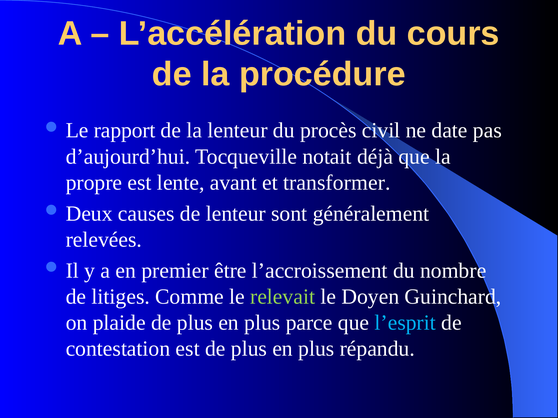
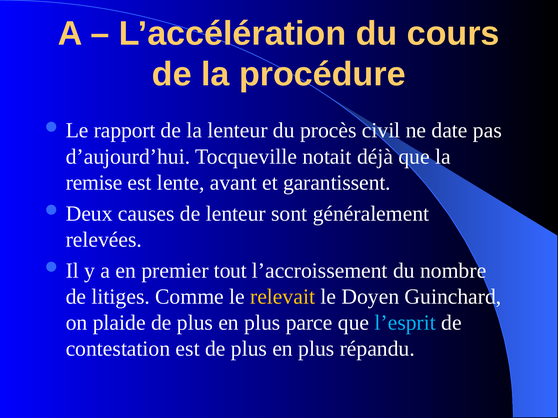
propre: propre -> remise
transformer: transformer -> garantissent
être: être -> tout
relevait colour: light green -> yellow
